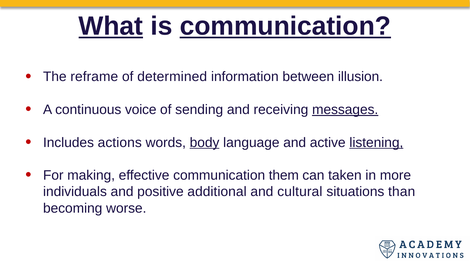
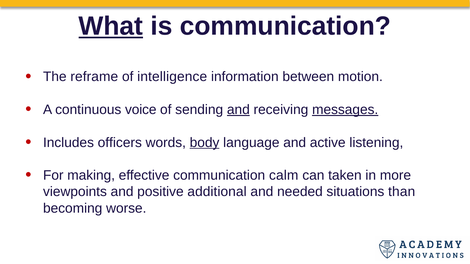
communication at (285, 26) underline: present -> none
determined: determined -> intelligence
illusion: illusion -> motion
and at (238, 110) underline: none -> present
actions: actions -> officers
listening underline: present -> none
them: them -> calm
individuals: individuals -> viewpoints
cultural: cultural -> needed
